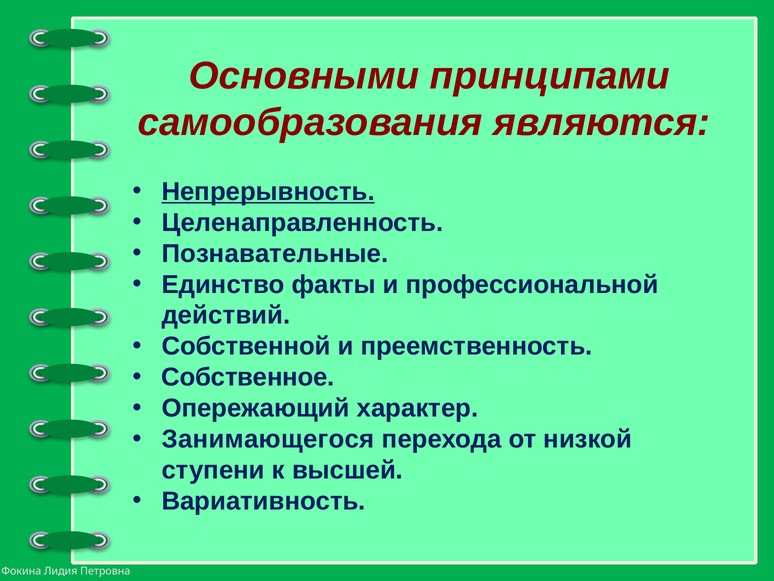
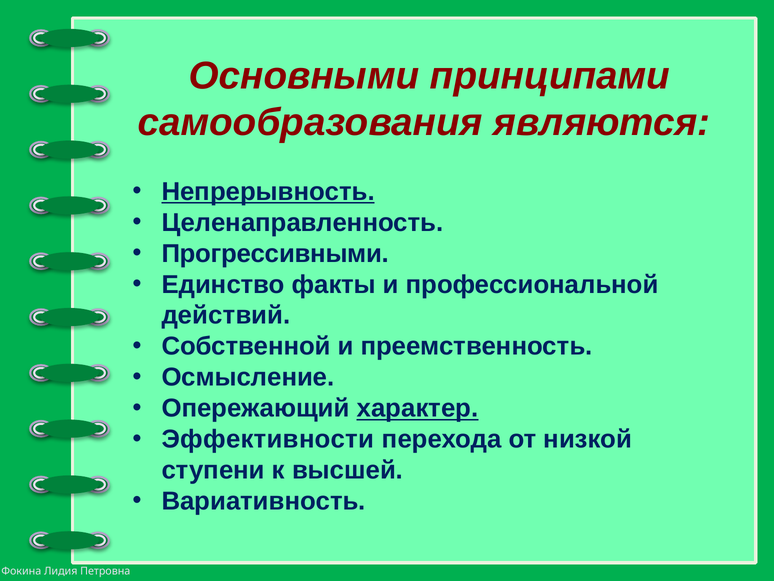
Познавательные: Познавательные -> Прогрессивными
Собственное: Собственное -> Осмысление
характер underline: none -> present
Занимающегося: Занимающегося -> Эффективности
